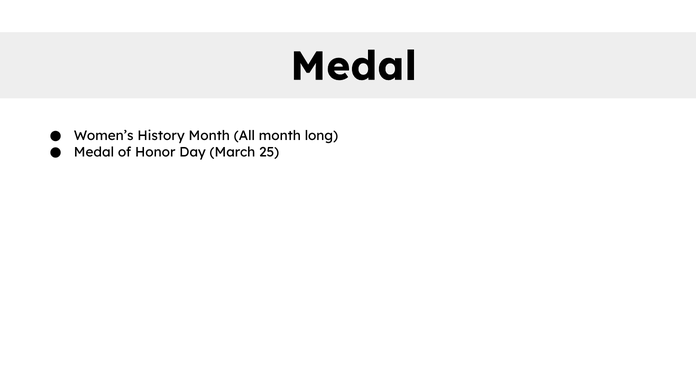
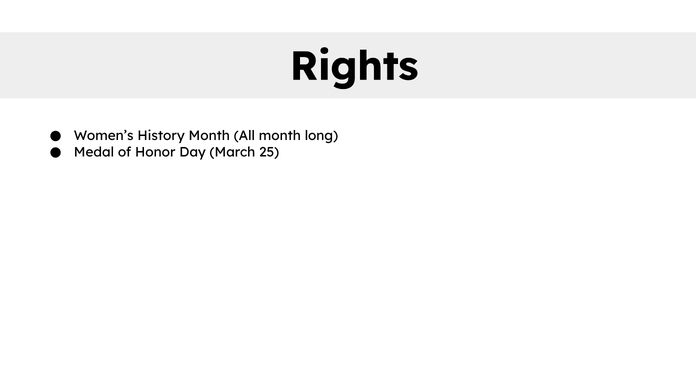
Medal at (354, 66): Medal -> Rights
